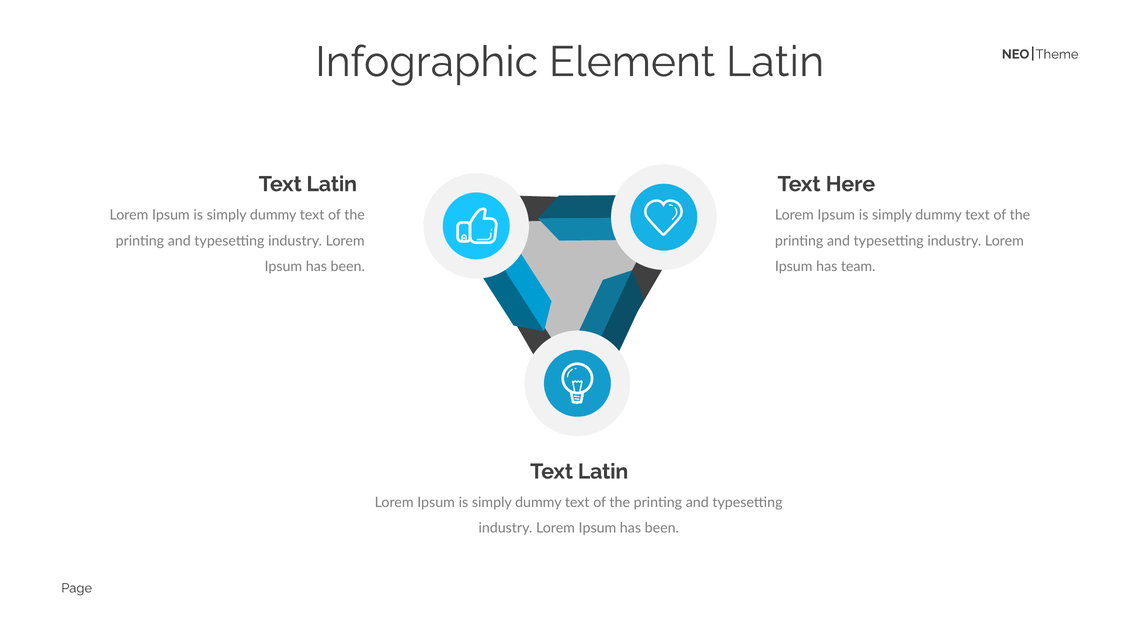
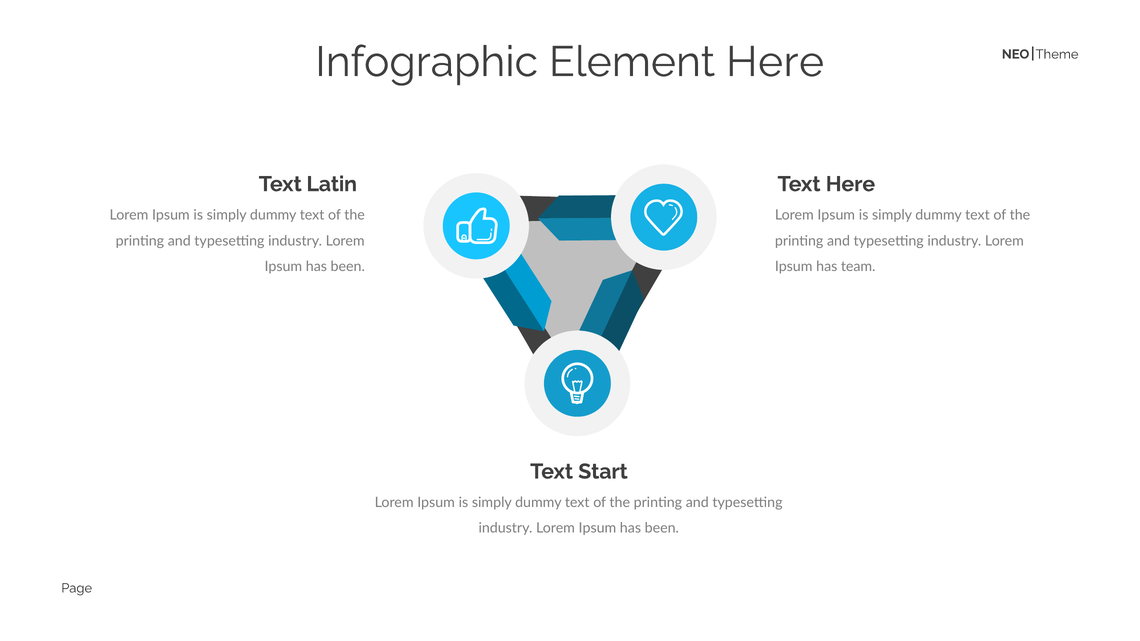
Element Latin: Latin -> Here
Latin at (603, 472): Latin -> Start
